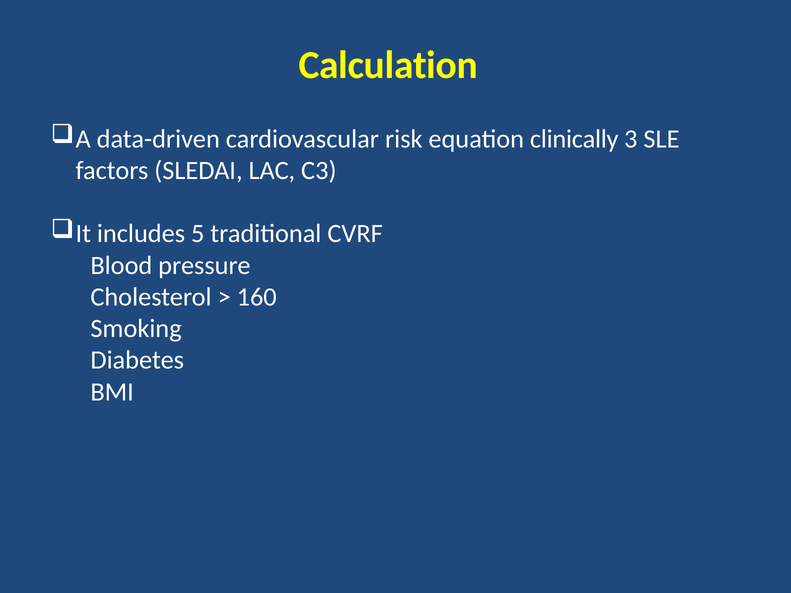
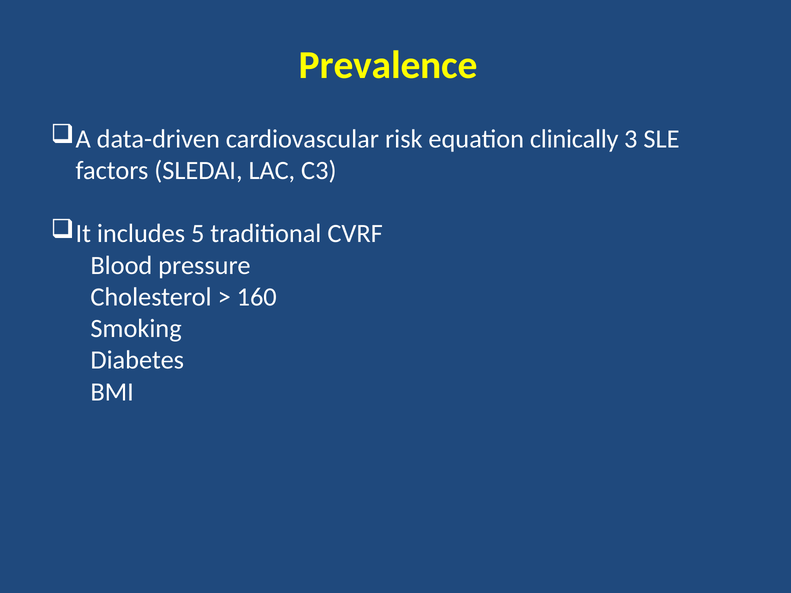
Calculation: Calculation -> Prevalence
